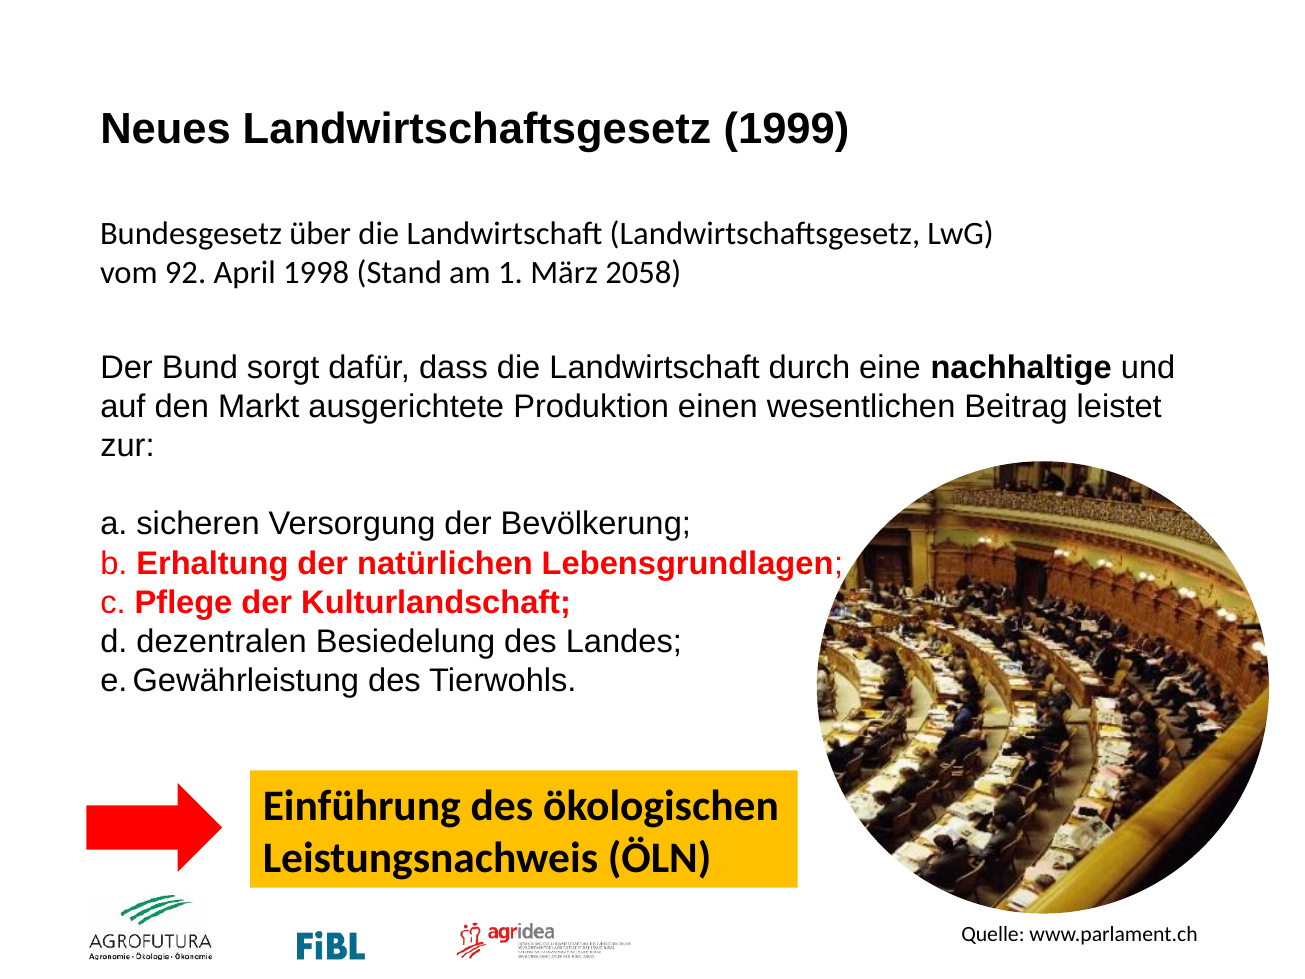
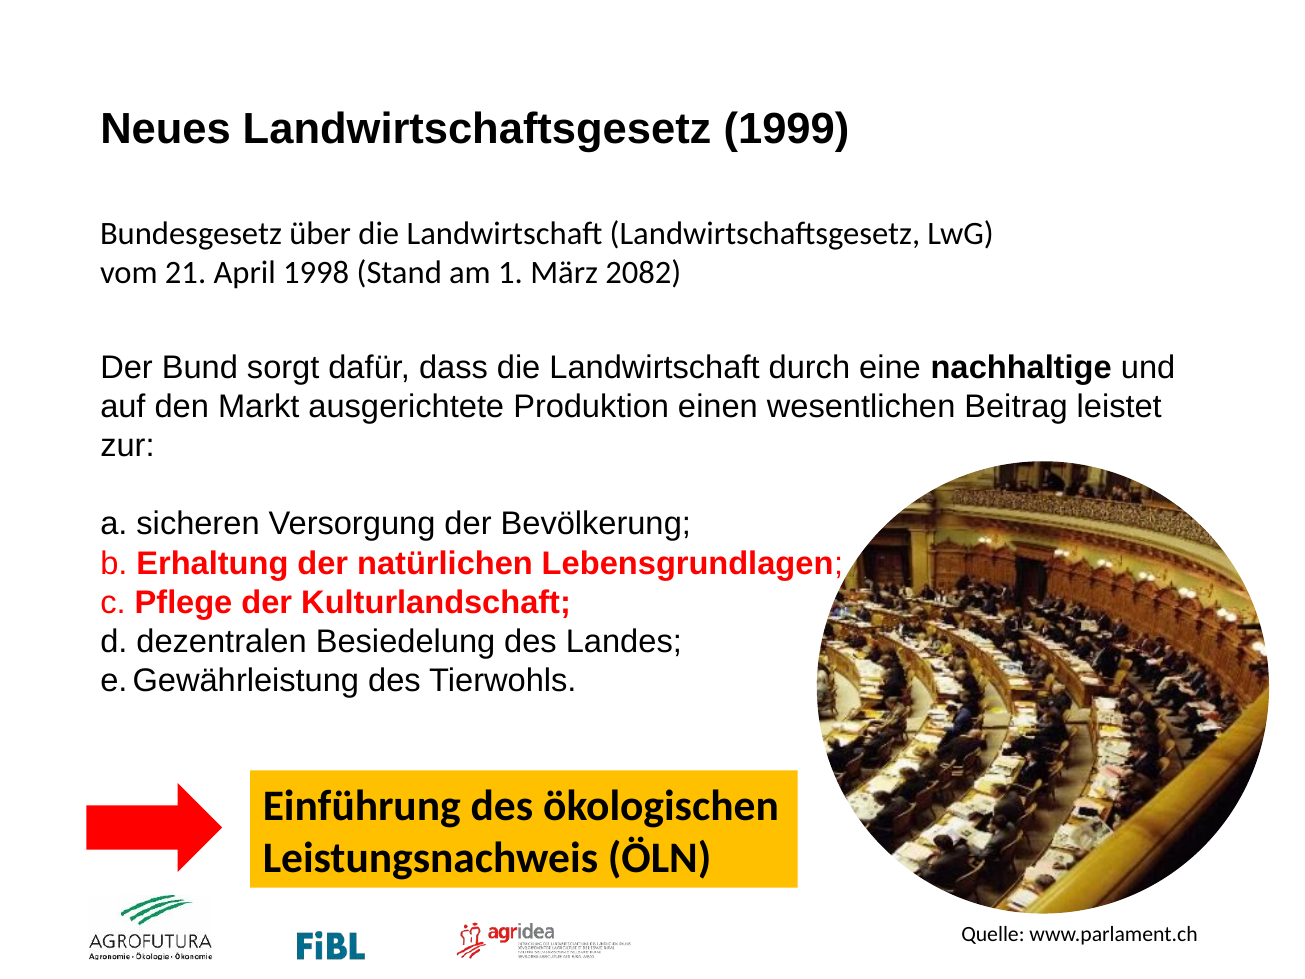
92: 92 -> 21
2058: 2058 -> 2082
